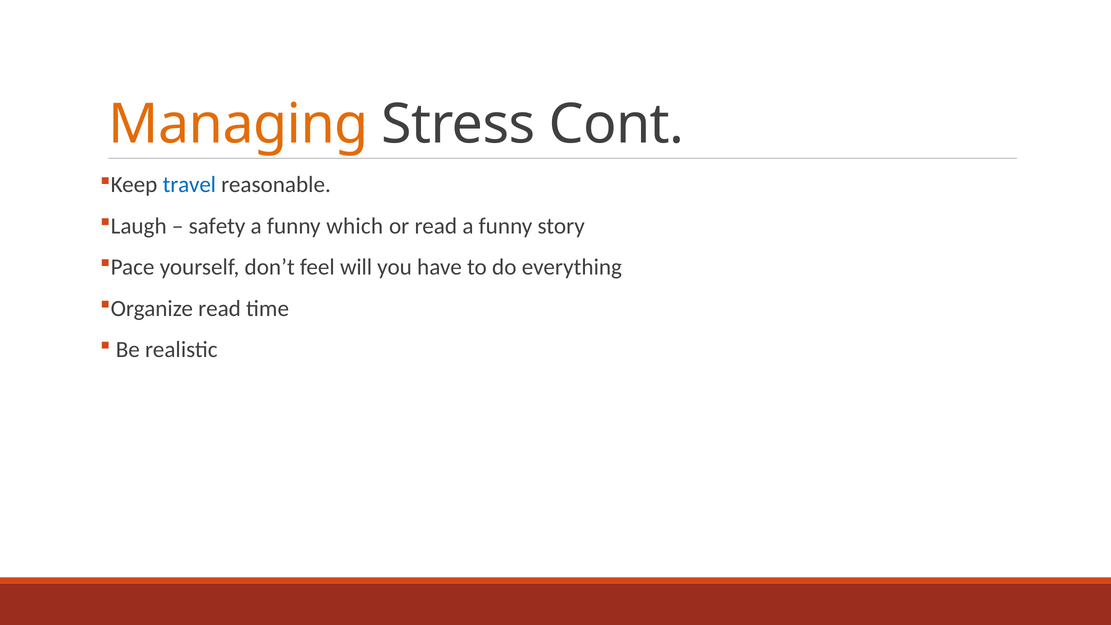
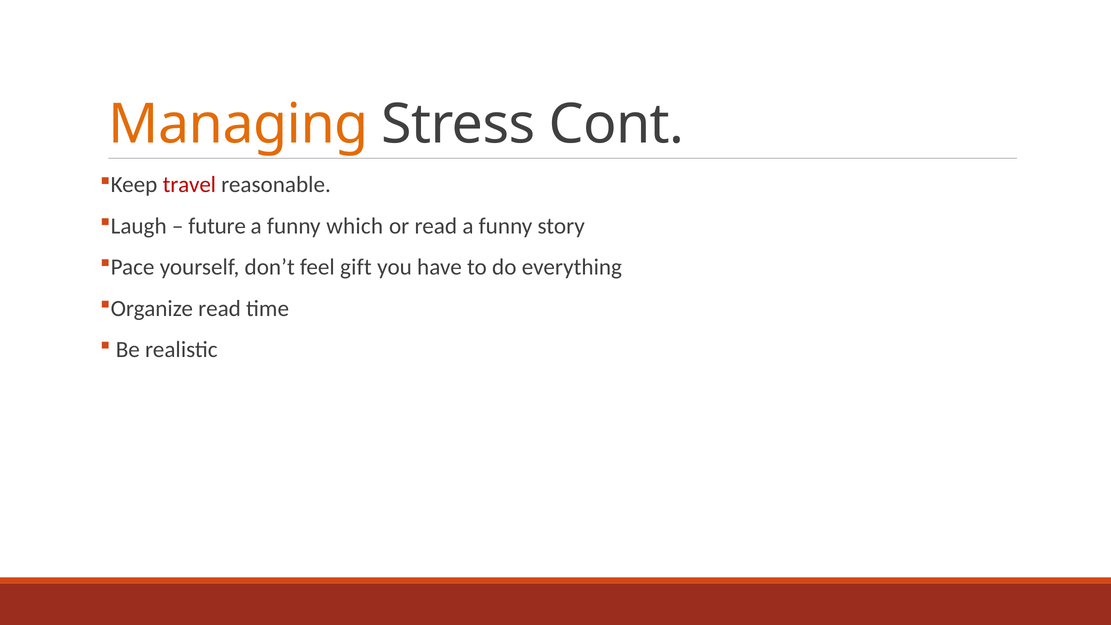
travel colour: blue -> red
safety: safety -> future
will: will -> gift
